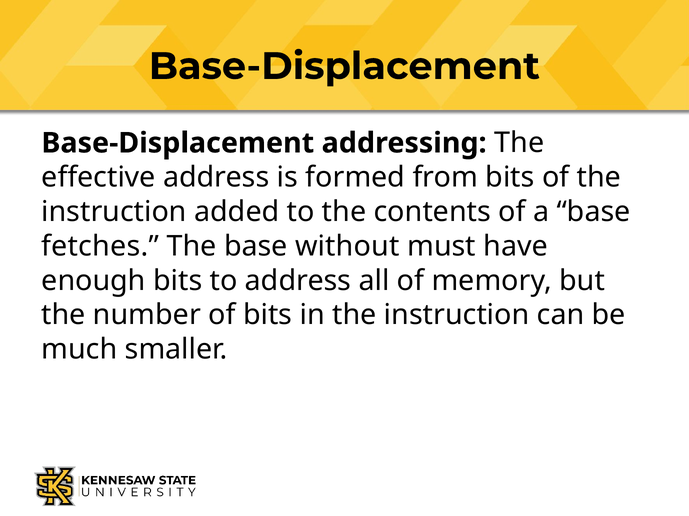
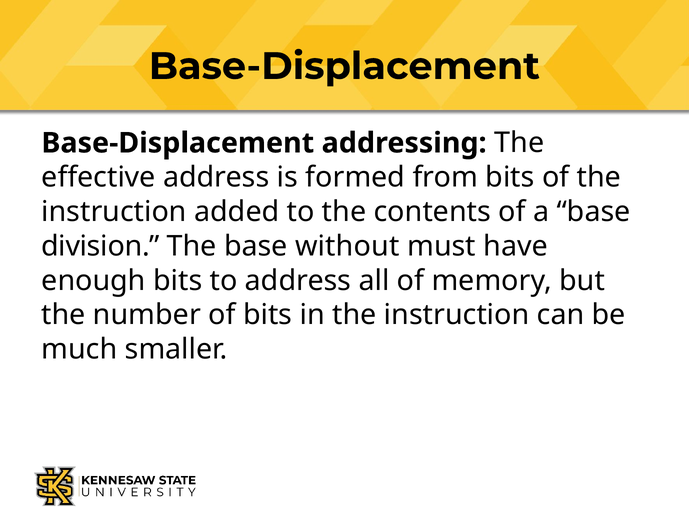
fetches: fetches -> division
